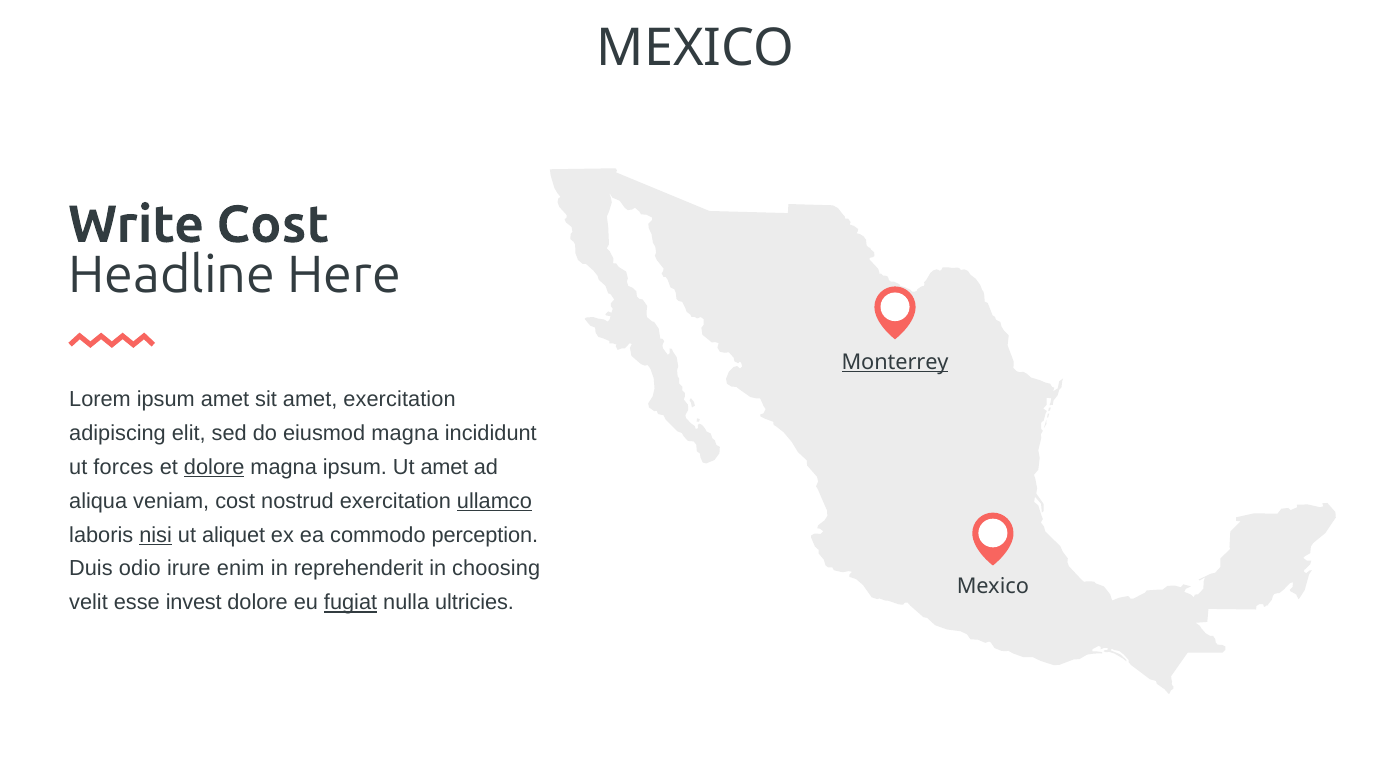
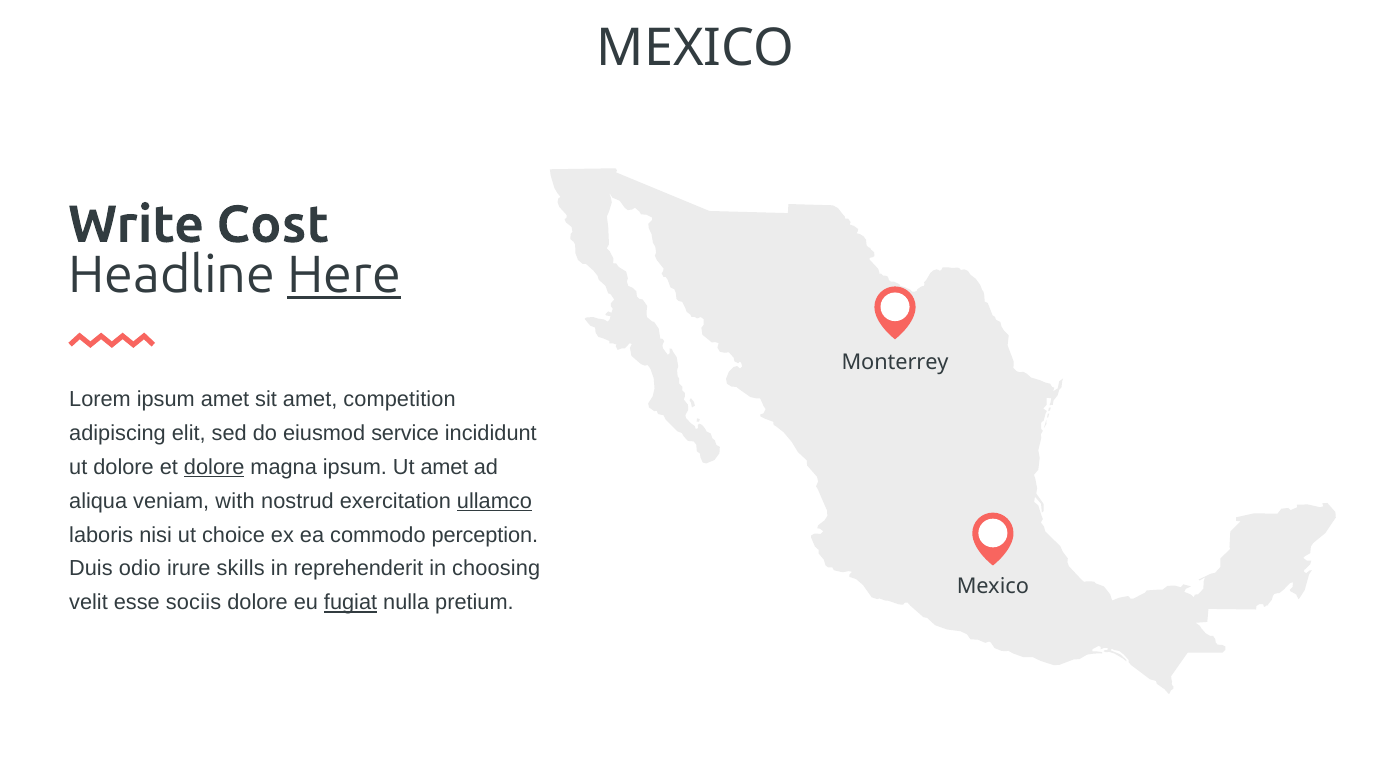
Here underline: none -> present
Monterrey underline: present -> none
amet exercitation: exercitation -> competition
eiusmod magna: magna -> service
ut forces: forces -> dolore
veniam cost: cost -> with
nisi underline: present -> none
aliquet: aliquet -> choice
enim: enim -> skills
invest: invest -> sociis
ultricies: ultricies -> pretium
